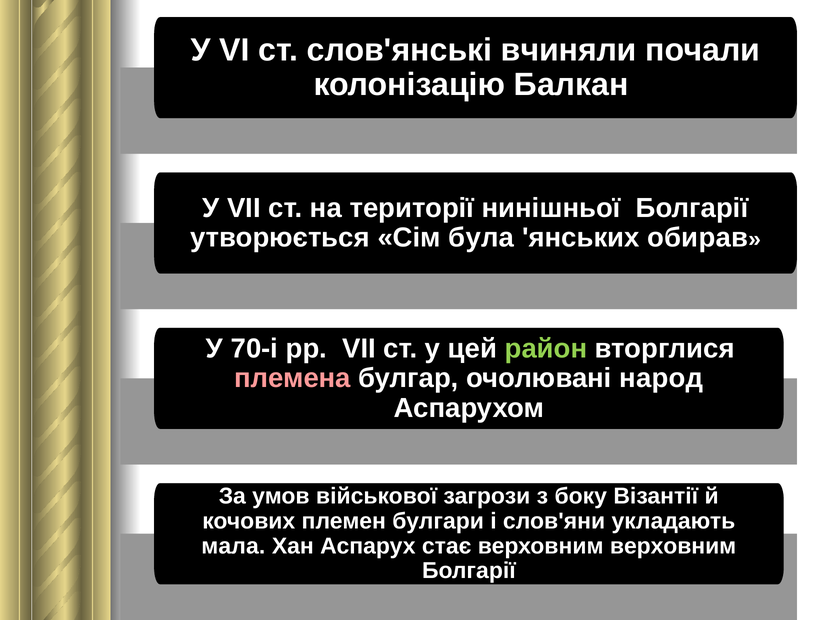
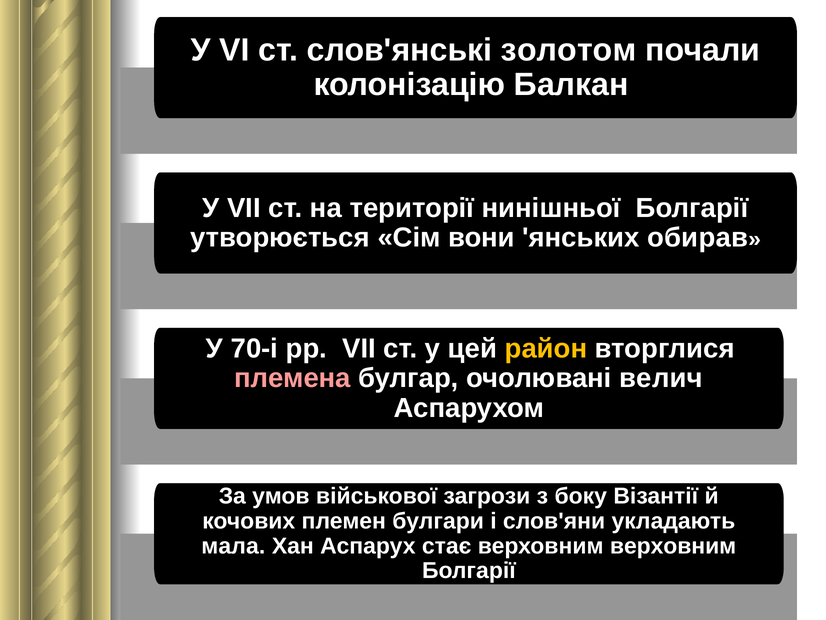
вчиняли: вчиняли -> золотом
була: була -> вони
район colour: light green -> yellow
народ: народ -> велич
